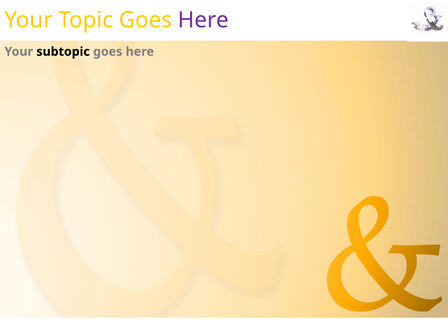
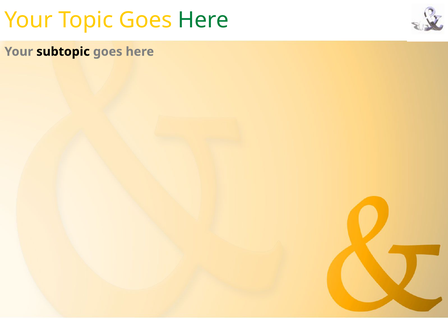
Here at (203, 20) colour: purple -> green
